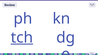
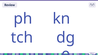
tch underline: present -> none
